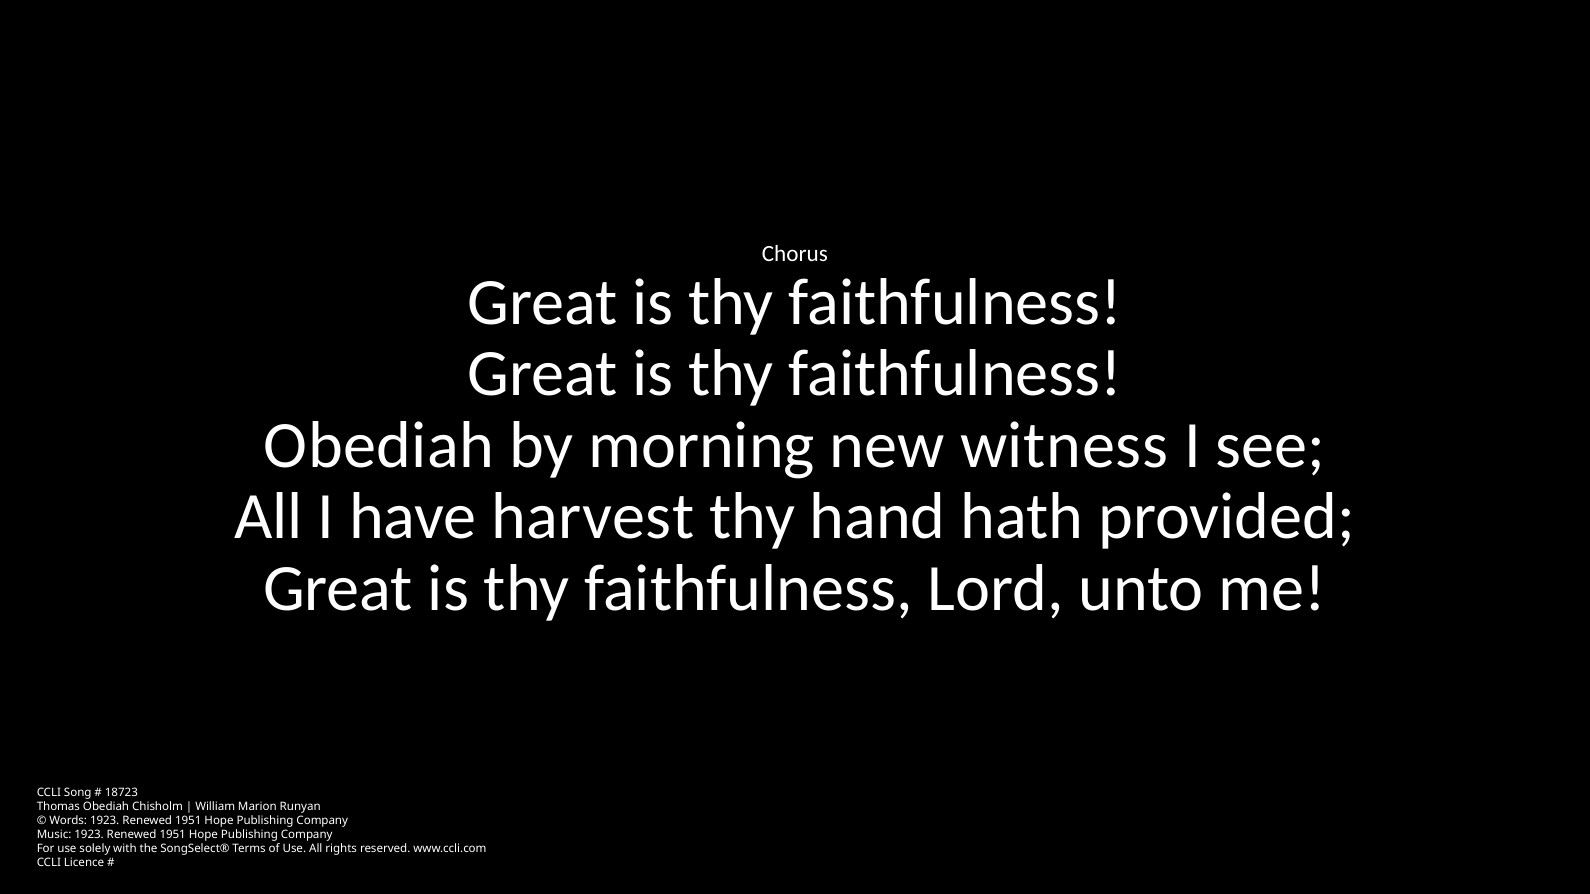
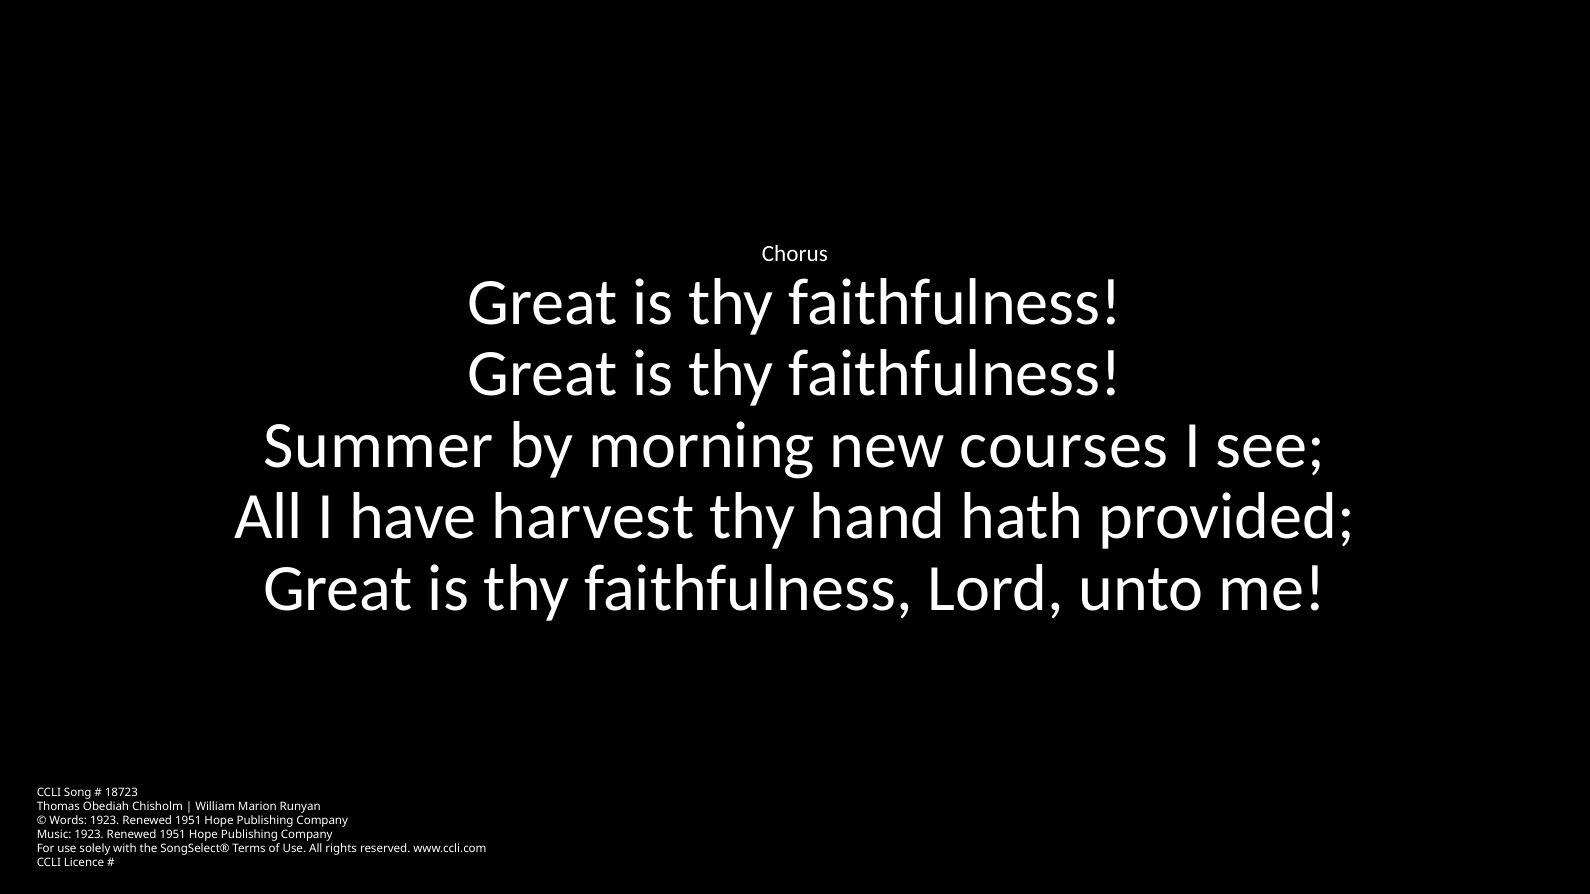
Obediah at (379, 445): Obediah -> Summer
witness: witness -> courses
